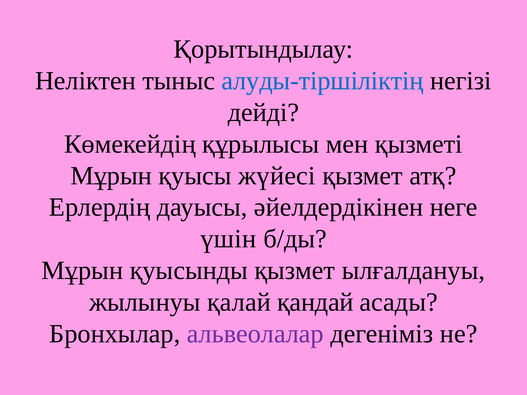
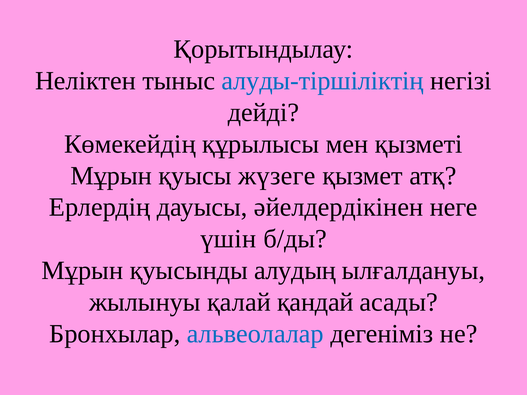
жүйесі: жүйесі -> жүзеге
қуысынды қызмет: қызмет -> алудың
альвеолалар colour: purple -> blue
